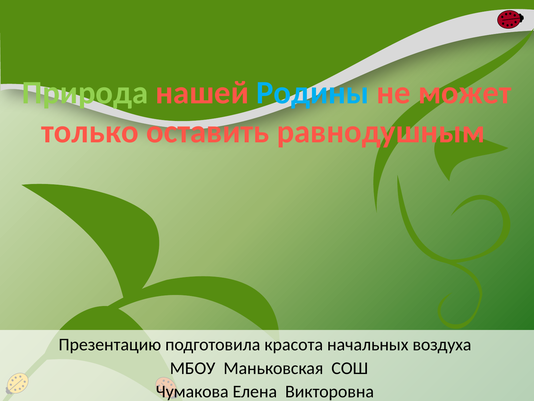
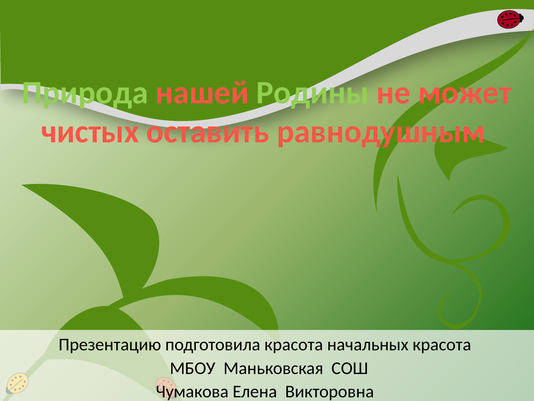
Родины colour: light blue -> light green
только: только -> чистых
начальных воздуха: воздуха -> красота
